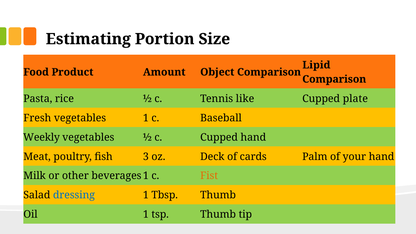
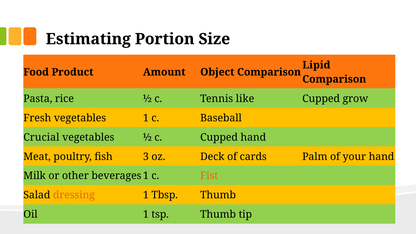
plate: plate -> grow
Weekly: Weekly -> Crucial
dressing colour: blue -> orange
